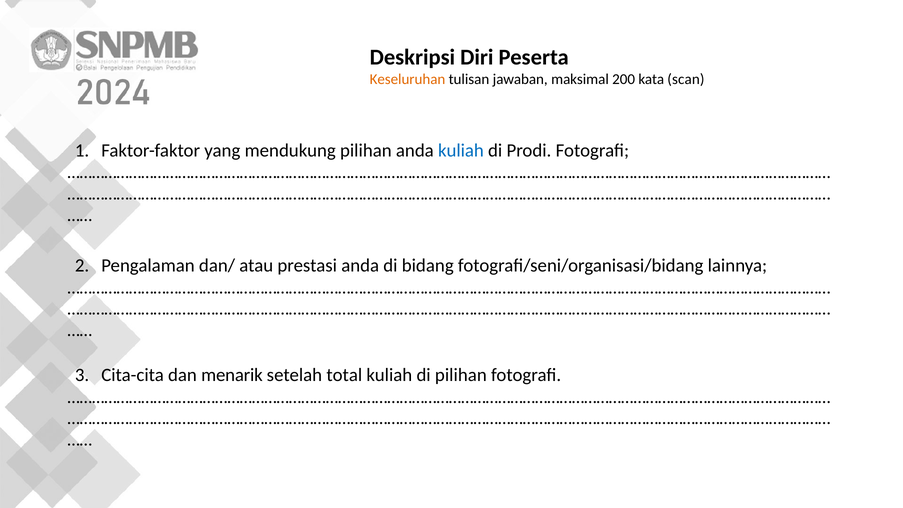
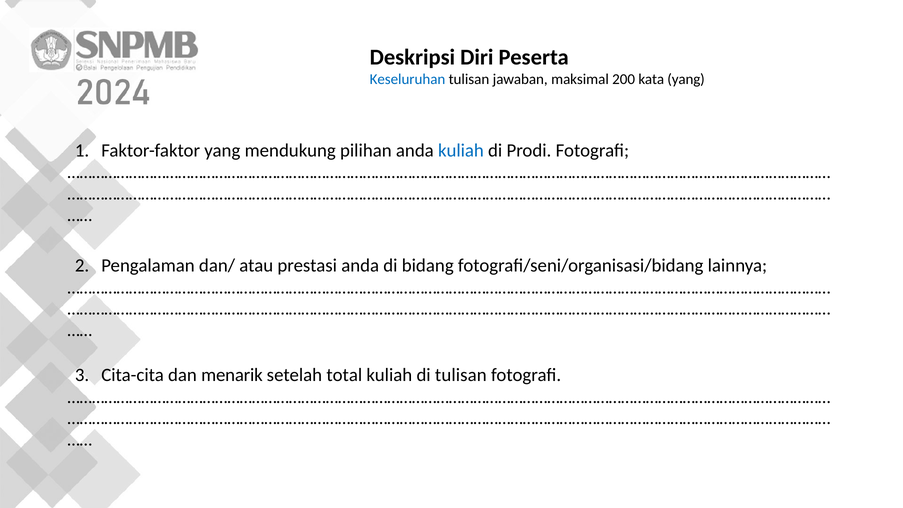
Keseluruhan colour: orange -> blue
kata scan: scan -> yang
di pilihan: pilihan -> tulisan
